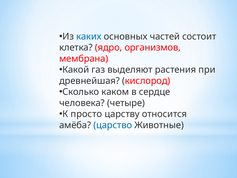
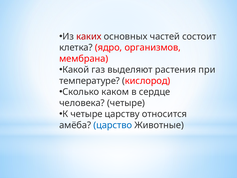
каких colour: blue -> red
древнейшая: древнейшая -> температуре
К просто: просто -> четыре
